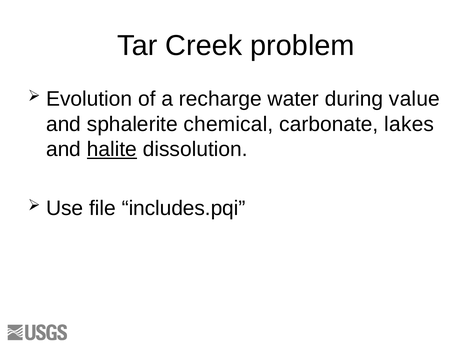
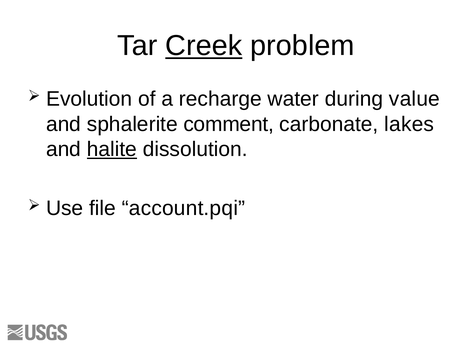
Creek underline: none -> present
chemical: chemical -> comment
includes.pqi: includes.pqi -> account.pqi
